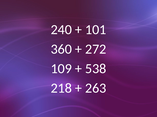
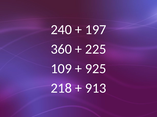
101: 101 -> 197
272: 272 -> 225
538: 538 -> 925
263: 263 -> 913
